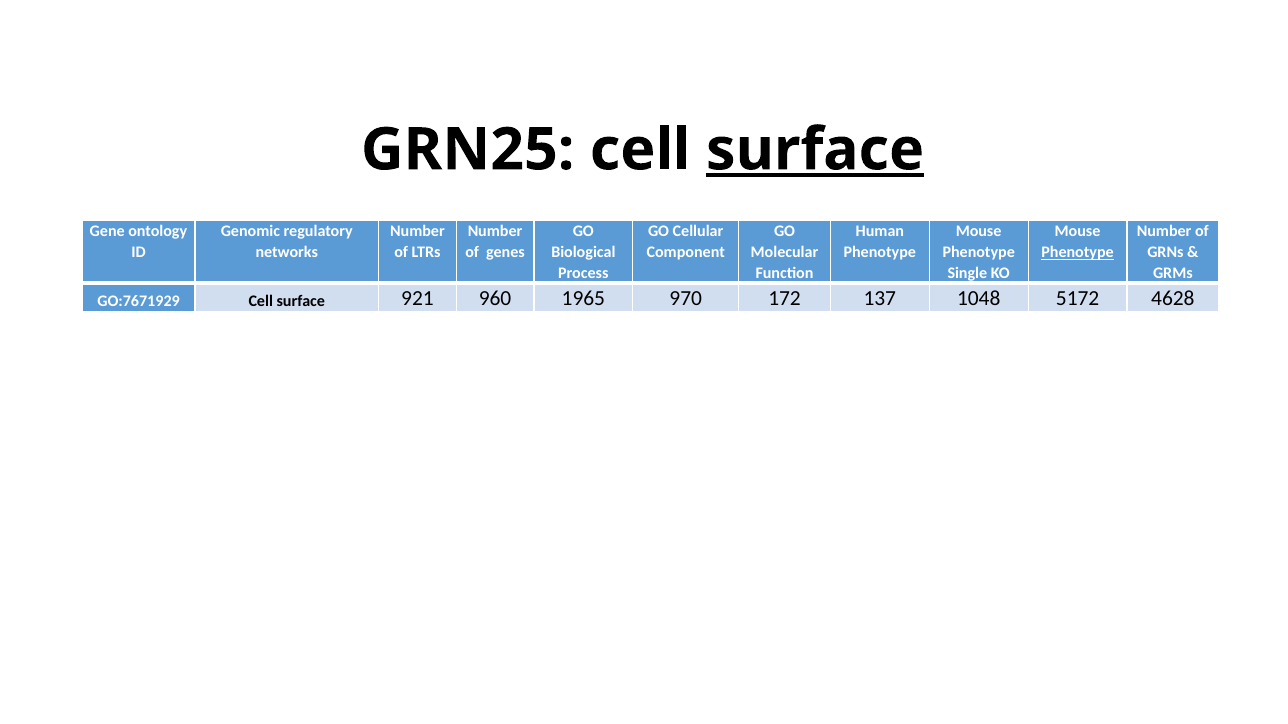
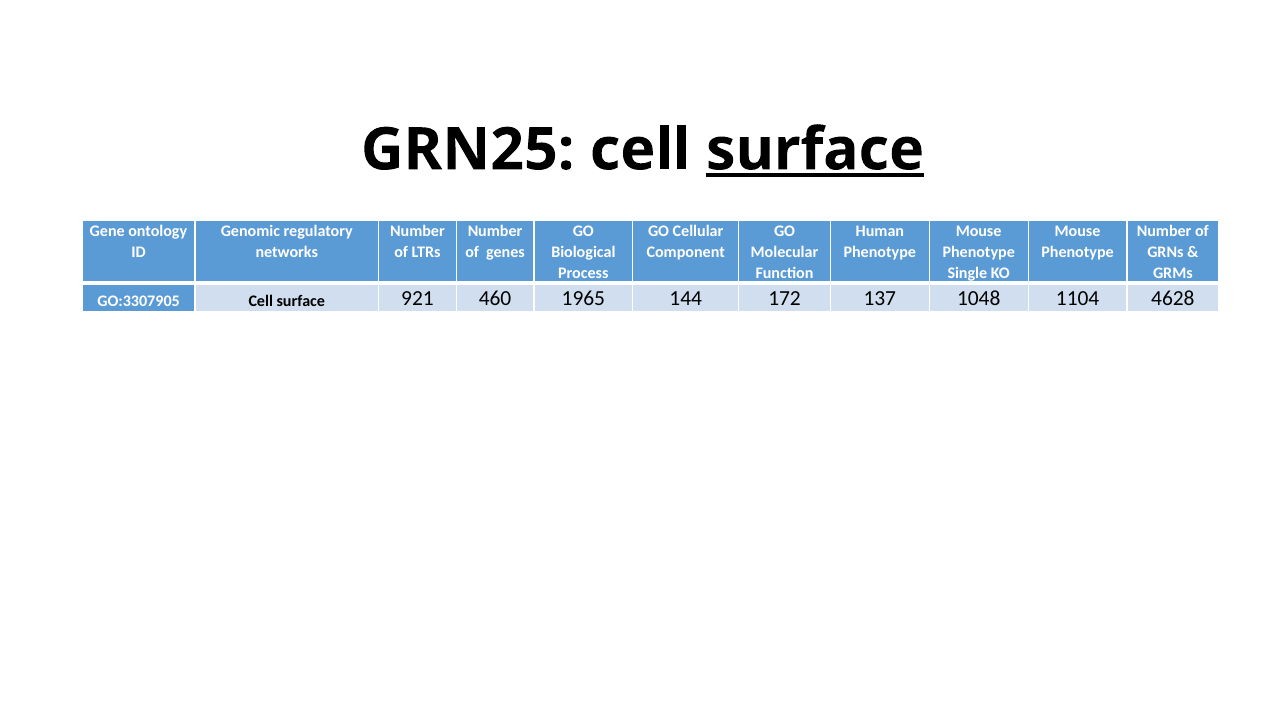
Phenotype at (1078, 253) underline: present -> none
GO:7671929: GO:7671929 -> GO:3307905
960: 960 -> 460
970: 970 -> 144
5172: 5172 -> 1104
